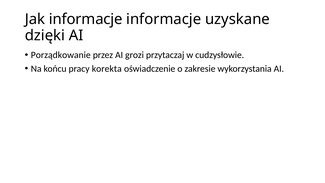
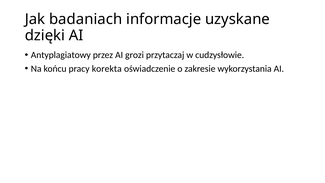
Jak informacje: informacje -> badaniach
Porządkowanie: Porządkowanie -> Antyplagiatowy
